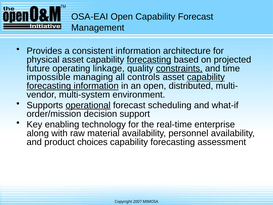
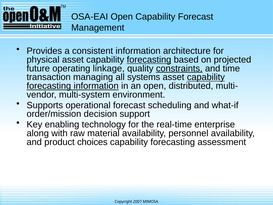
impossible: impossible -> transaction
controls: controls -> systems
operational underline: present -> none
